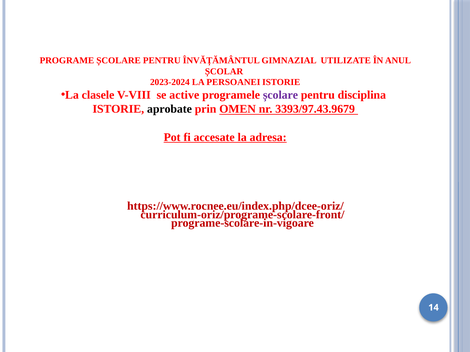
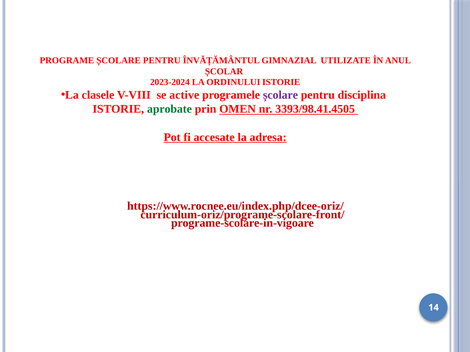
PERSOANEI: PERSOANEI -> ORDINULUI
aprobate colour: black -> green
3393/97.43.9679: 3393/97.43.9679 -> 3393/98.41.4505
